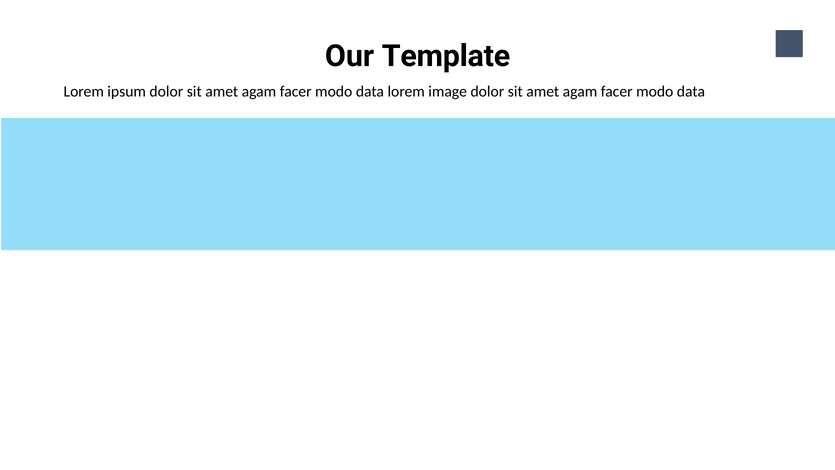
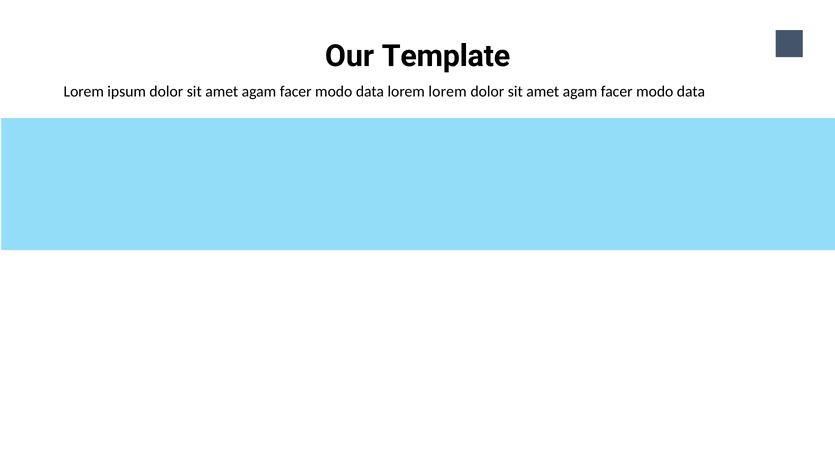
lorem image: image -> lorem
